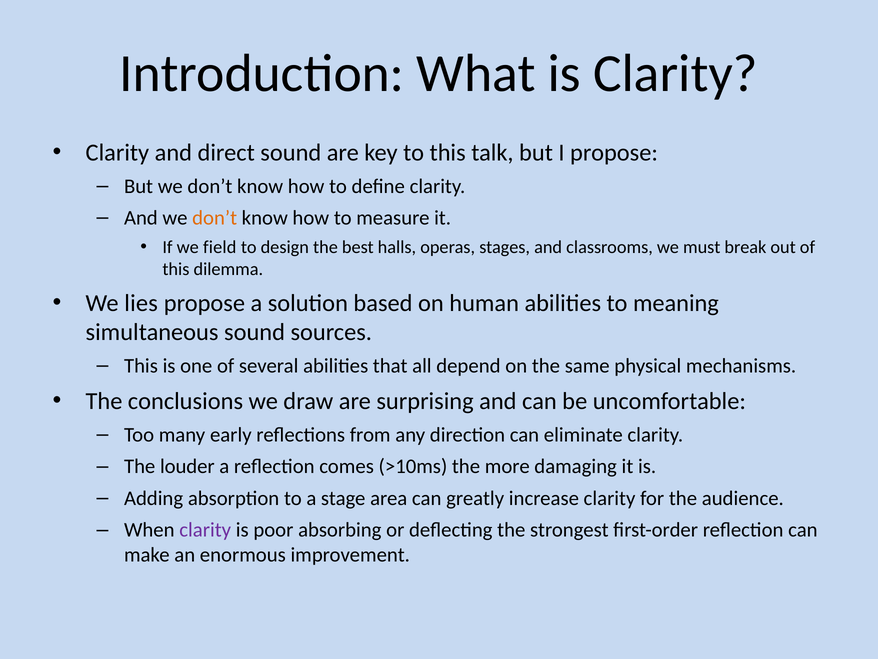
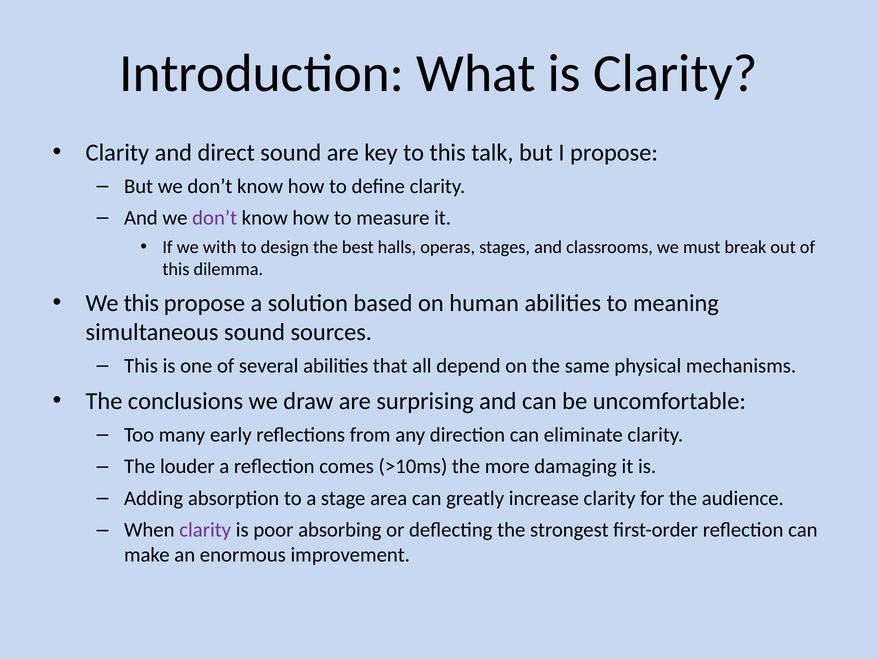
don’t at (215, 218) colour: orange -> purple
field: field -> with
We lies: lies -> this
